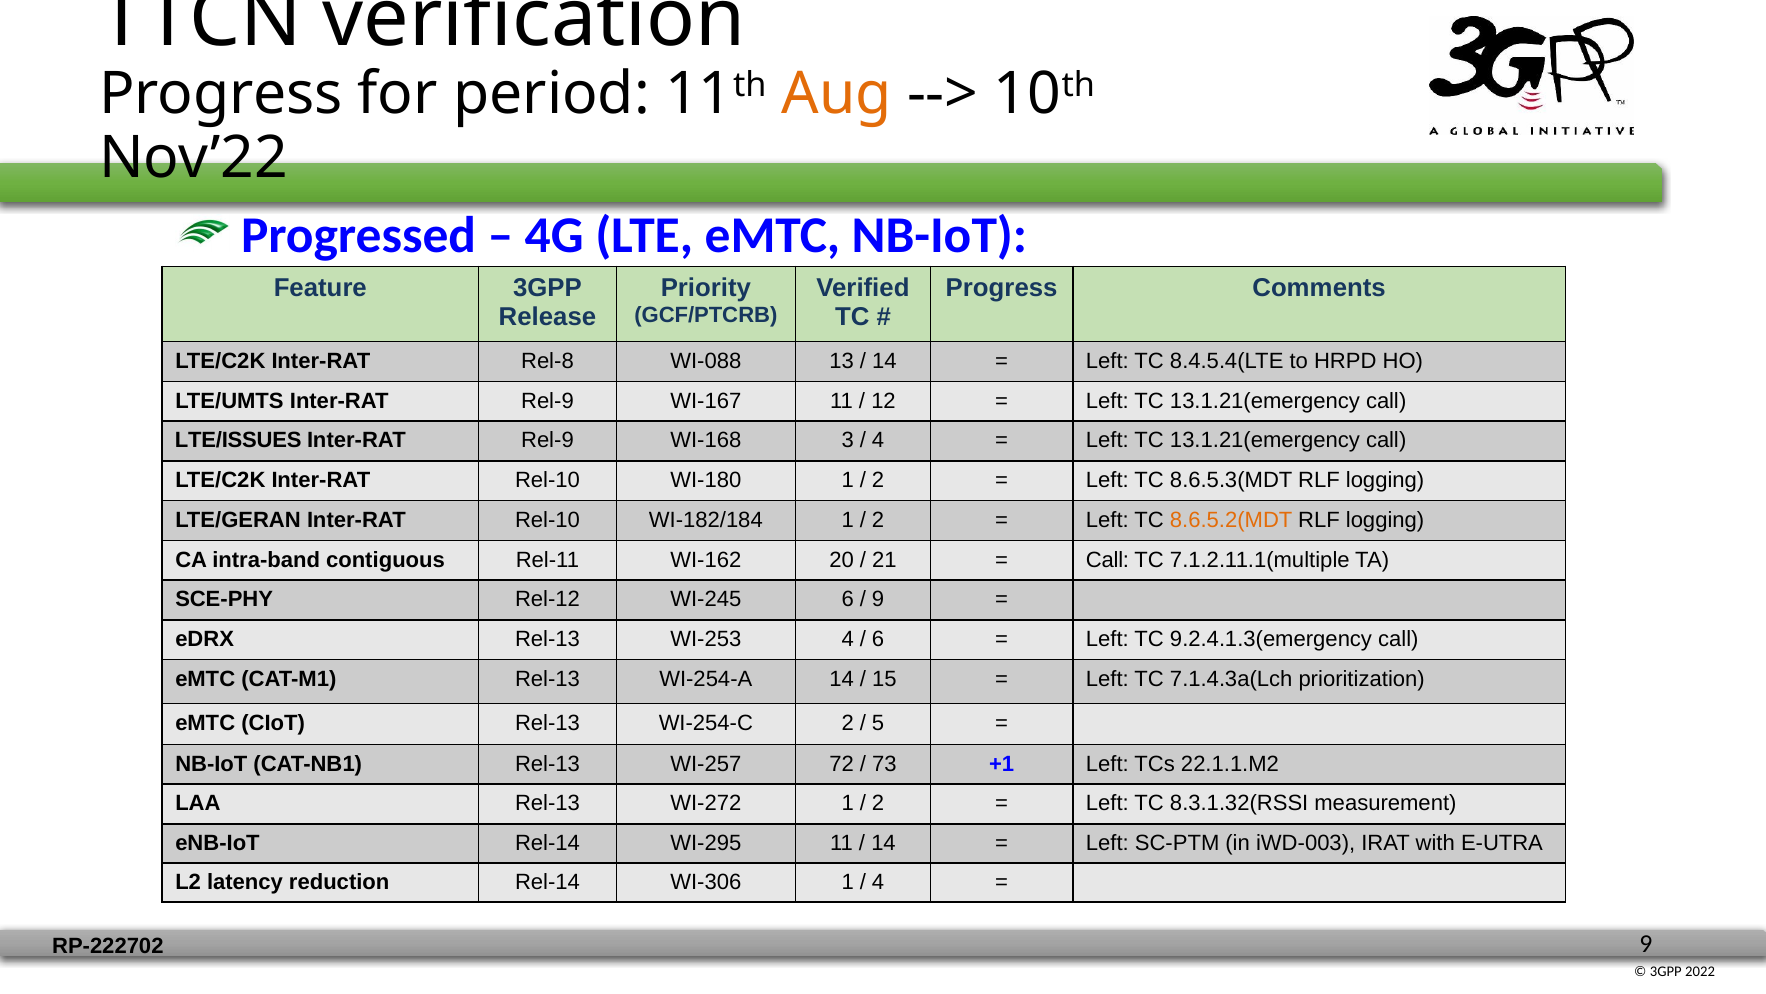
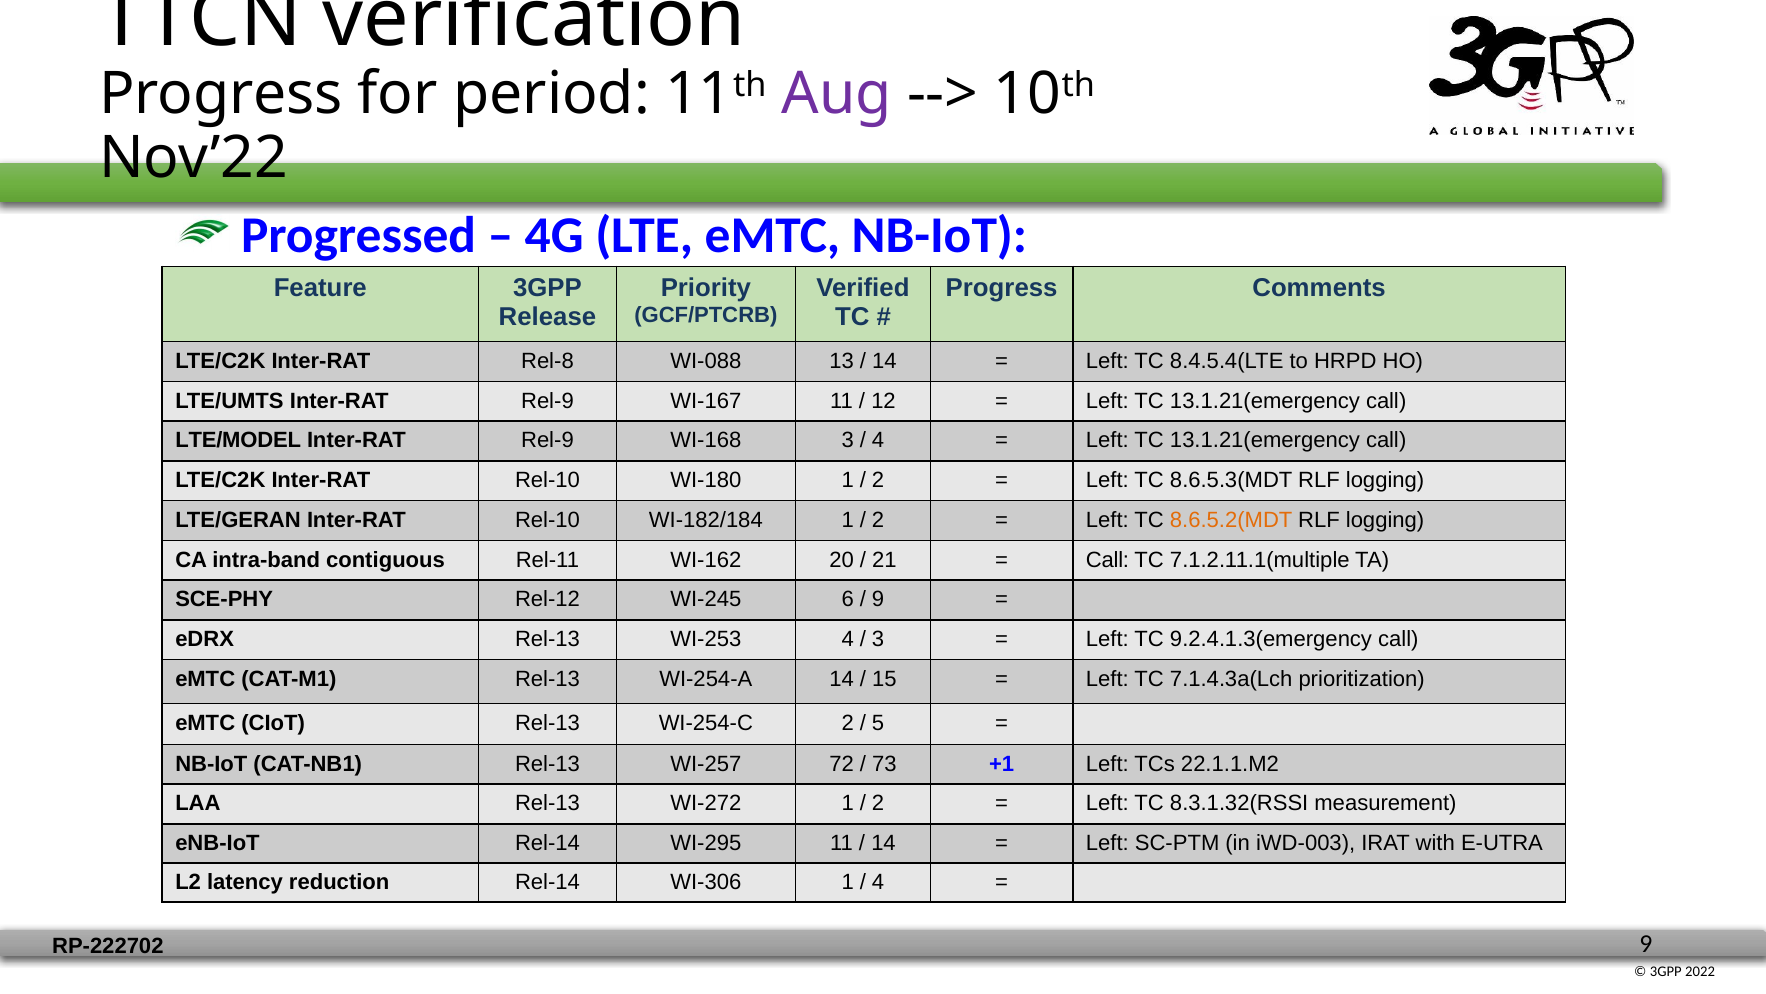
Aug colour: orange -> purple
LTE/ISSUES: LTE/ISSUES -> LTE/MODEL
6 at (878, 639): 6 -> 3
